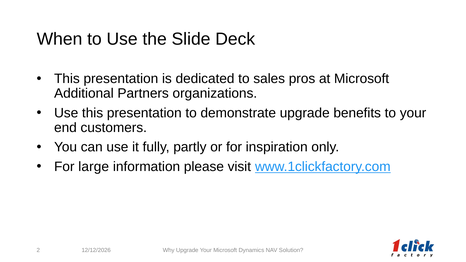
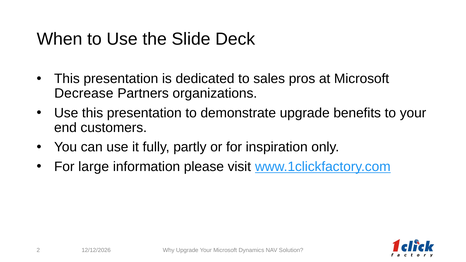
Additional: Additional -> Decrease
